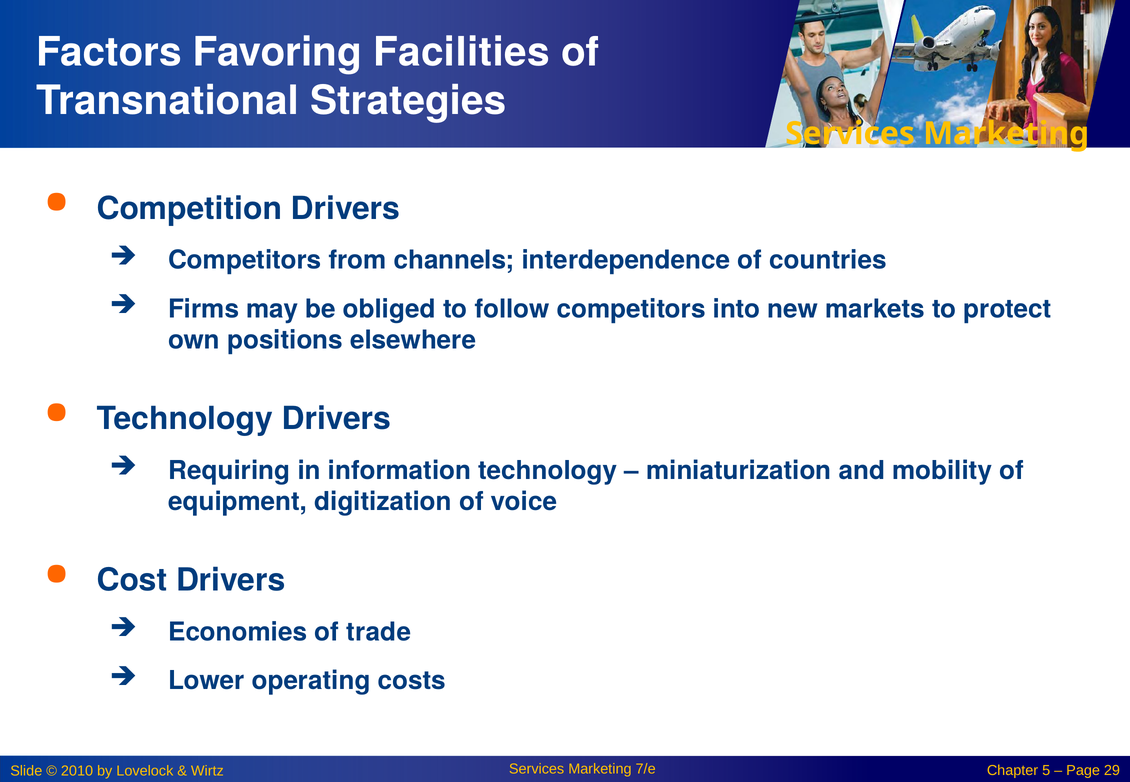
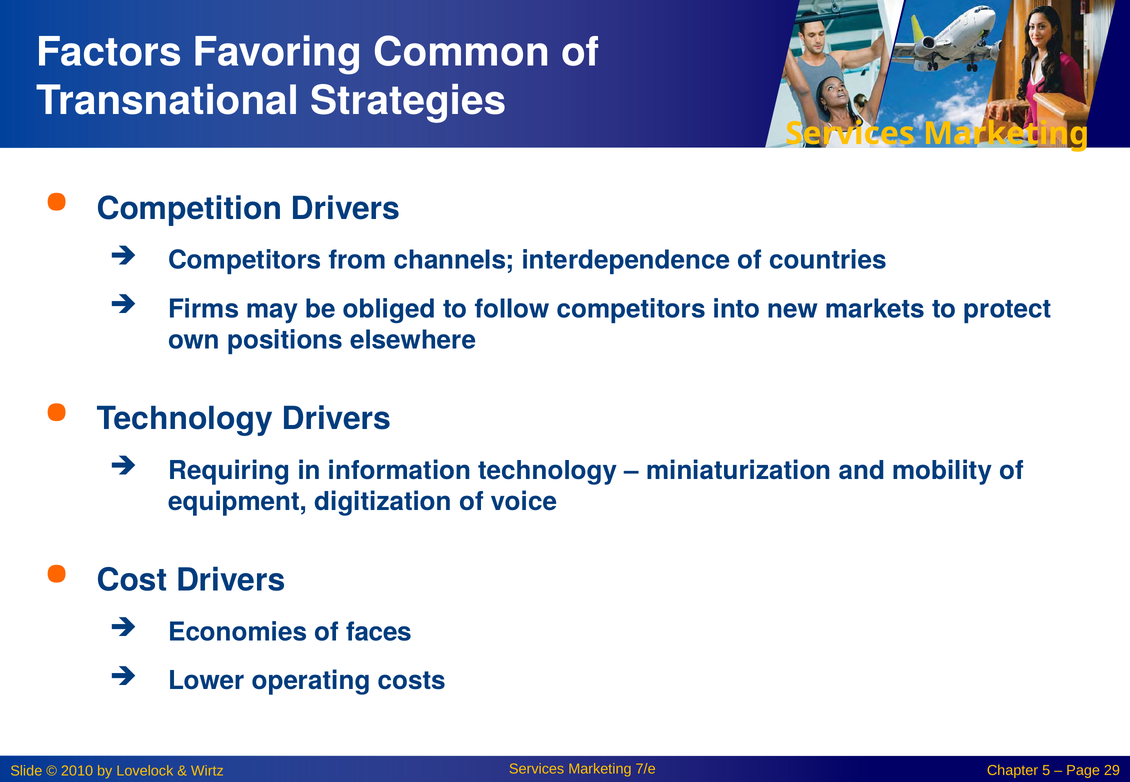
Facilities: Facilities -> Common
trade: trade -> faces
